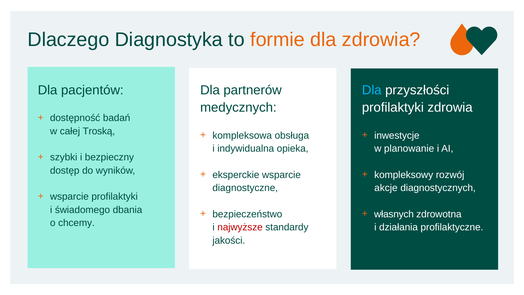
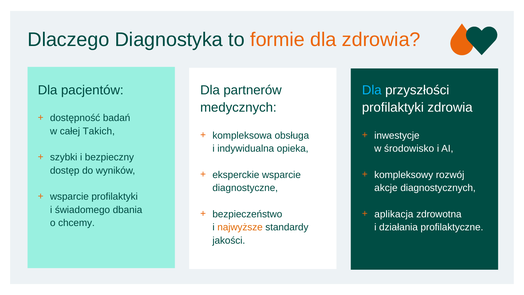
Troską: Troską -> Takich
planowanie: planowanie -> środowisko
własnych: własnych -> aplikacja
najwyższe colour: red -> orange
